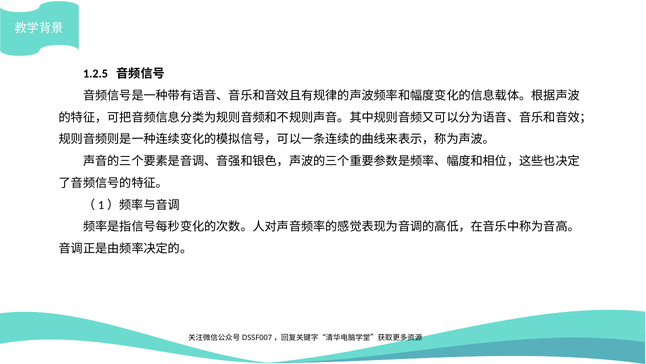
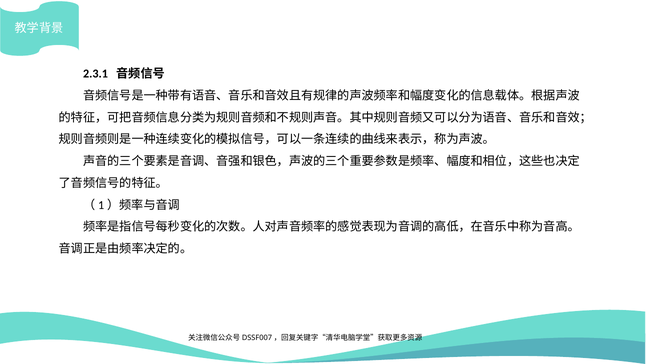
1.2.5: 1.2.5 -> 2.3.1
